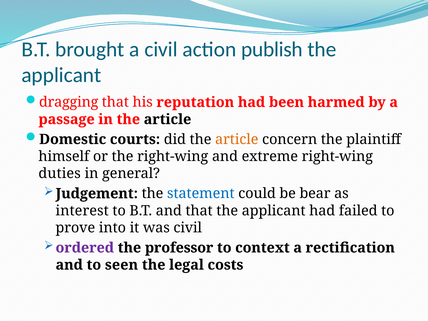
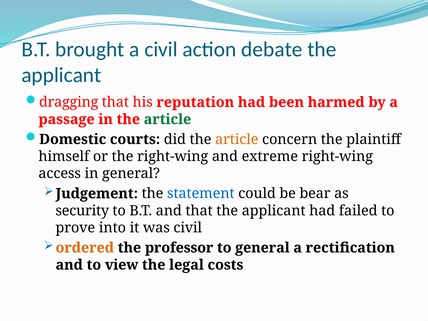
publish: publish -> debate
article at (168, 119) colour: black -> green
duties: duties -> access
interest: interest -> security
ordered colour: purple -> orange
to context: context -> general
seen: seen -> view
